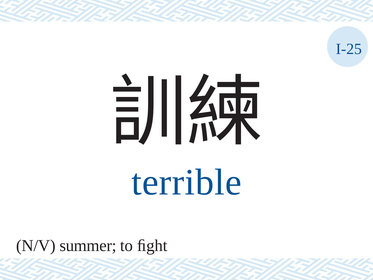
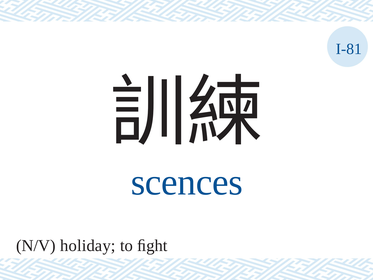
I-25: I-25 -> I-81
terrible: terrible -> scences
summer: summer -> holiday
